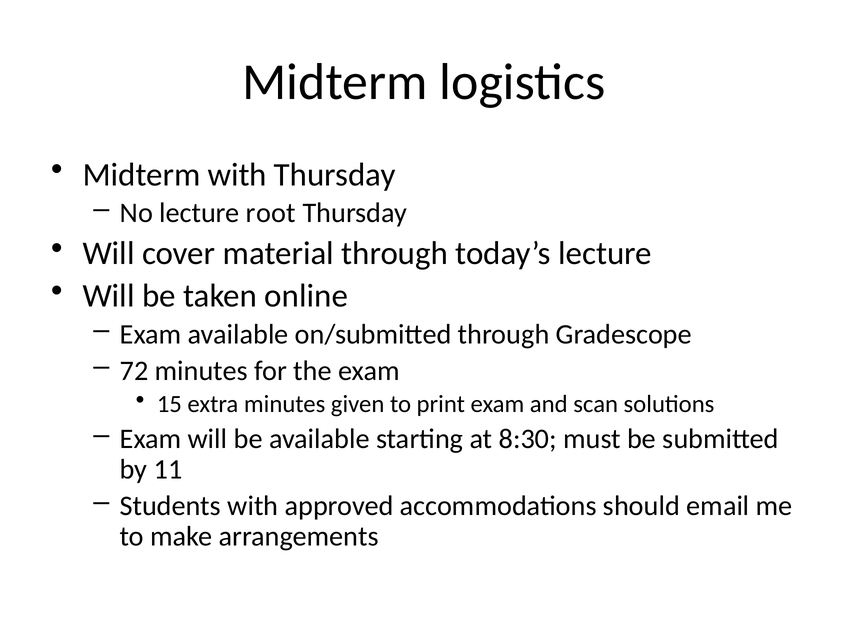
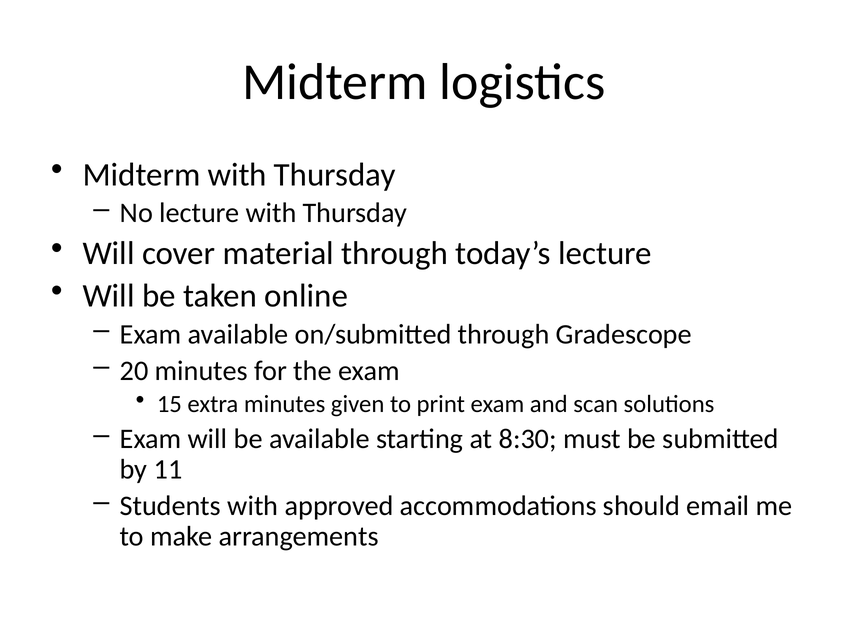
lecture root: root -> with
72: 72 -> 20
